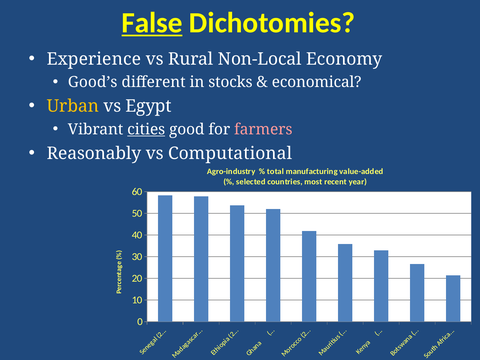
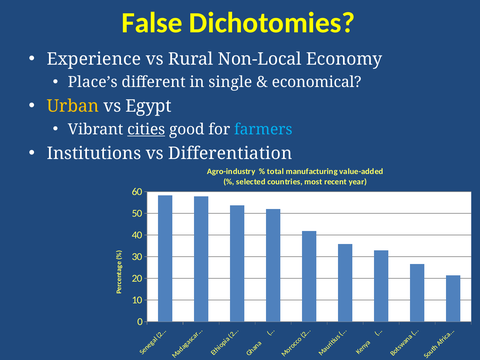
False underline: present -> none
Good’s: Good’s -> Place’s
stocks: stocks -> single
farmers colour: pink -> light blue
Reasonably: Reasonably -> Institutions
Computational: Computational -> Differentiation
